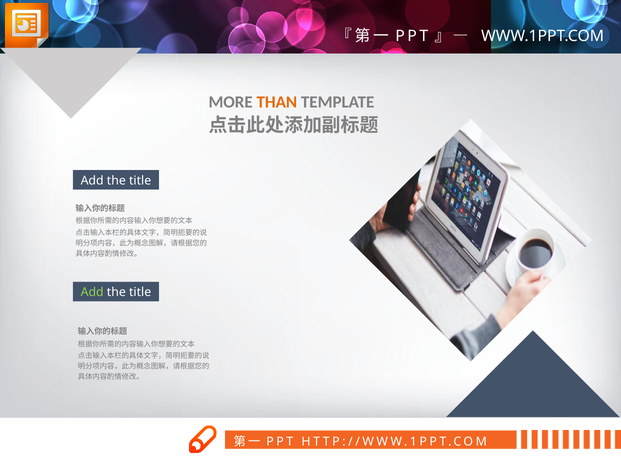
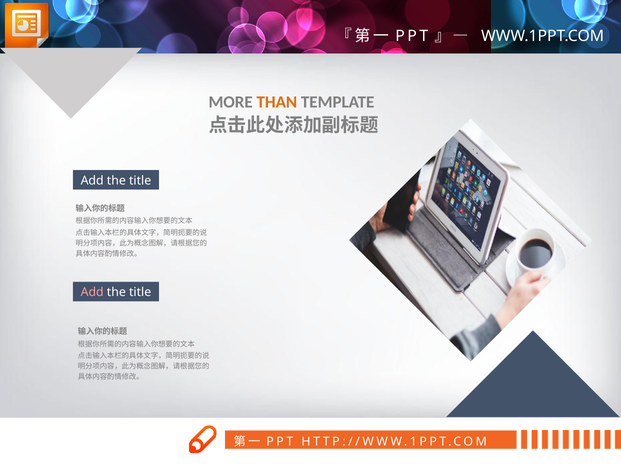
Add at (92, 293) colour: light green -> pink
